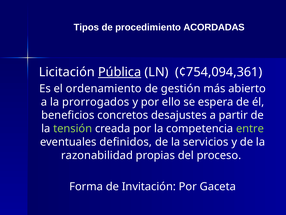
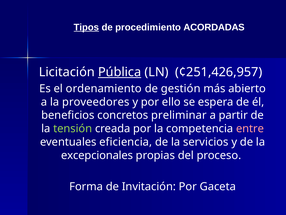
Tipos underline: none -> present
¢754,094,361: ¢754,094,361 -> ¢251,426,957
prorrogados: prorrogados -> proveedores
desajustes: desajustes -> preliminar
entre colour: light green -> pink
definidos: definidos -> eficiencia
razonabilidad: razonabilidad -> excepcionales
